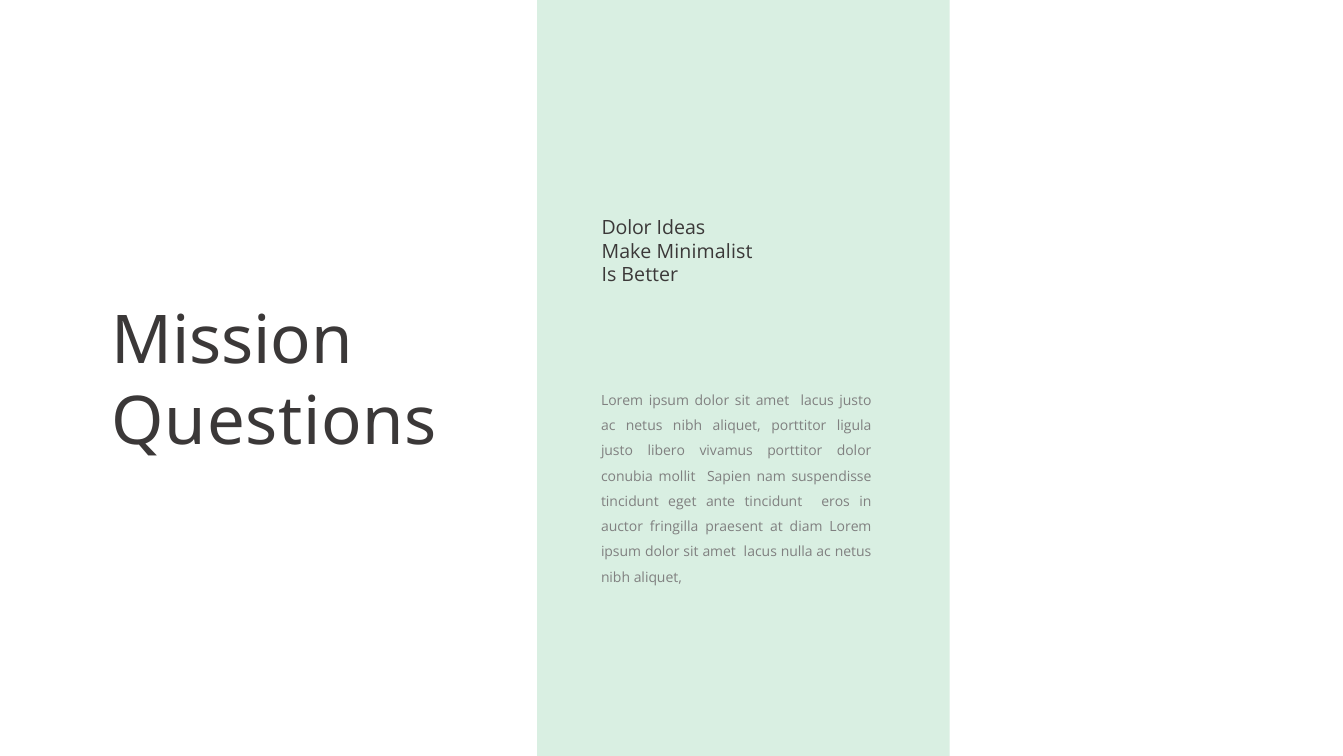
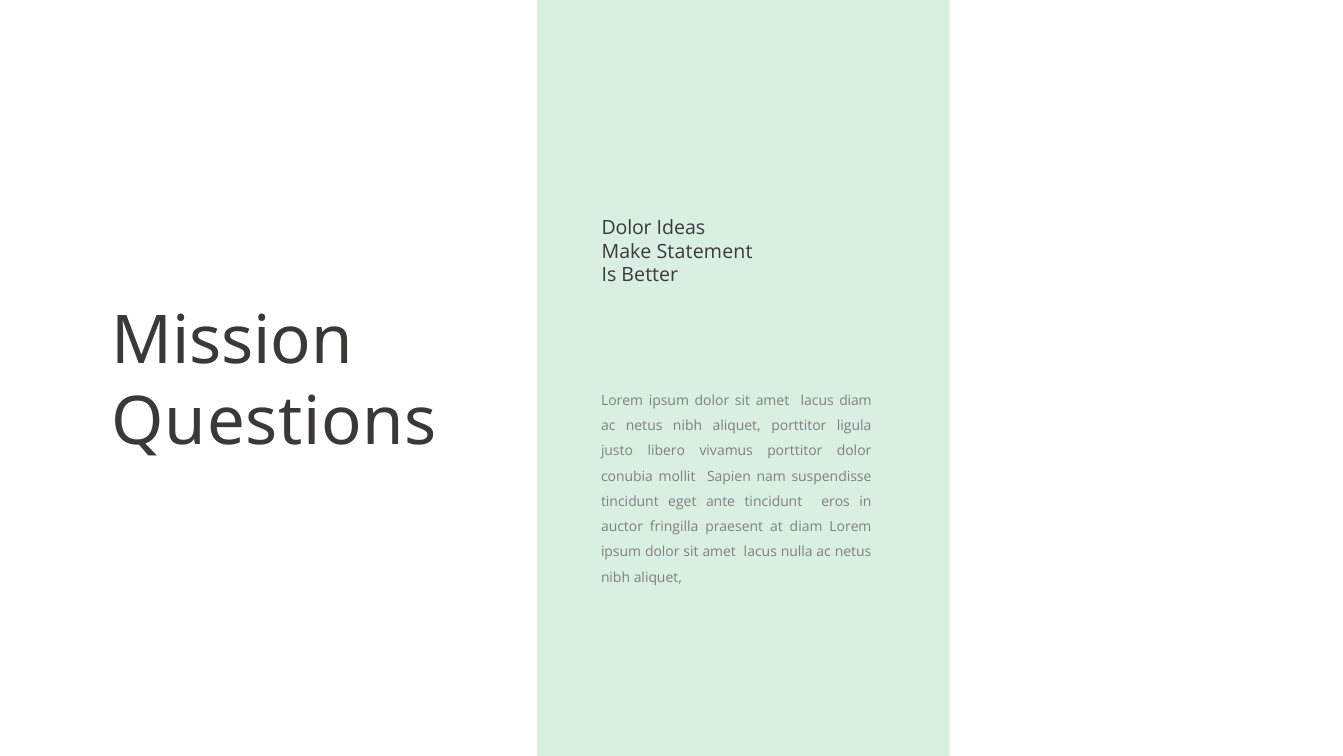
Minimalist: Minimalist -> Statement
lacus justo: justo -> diam
